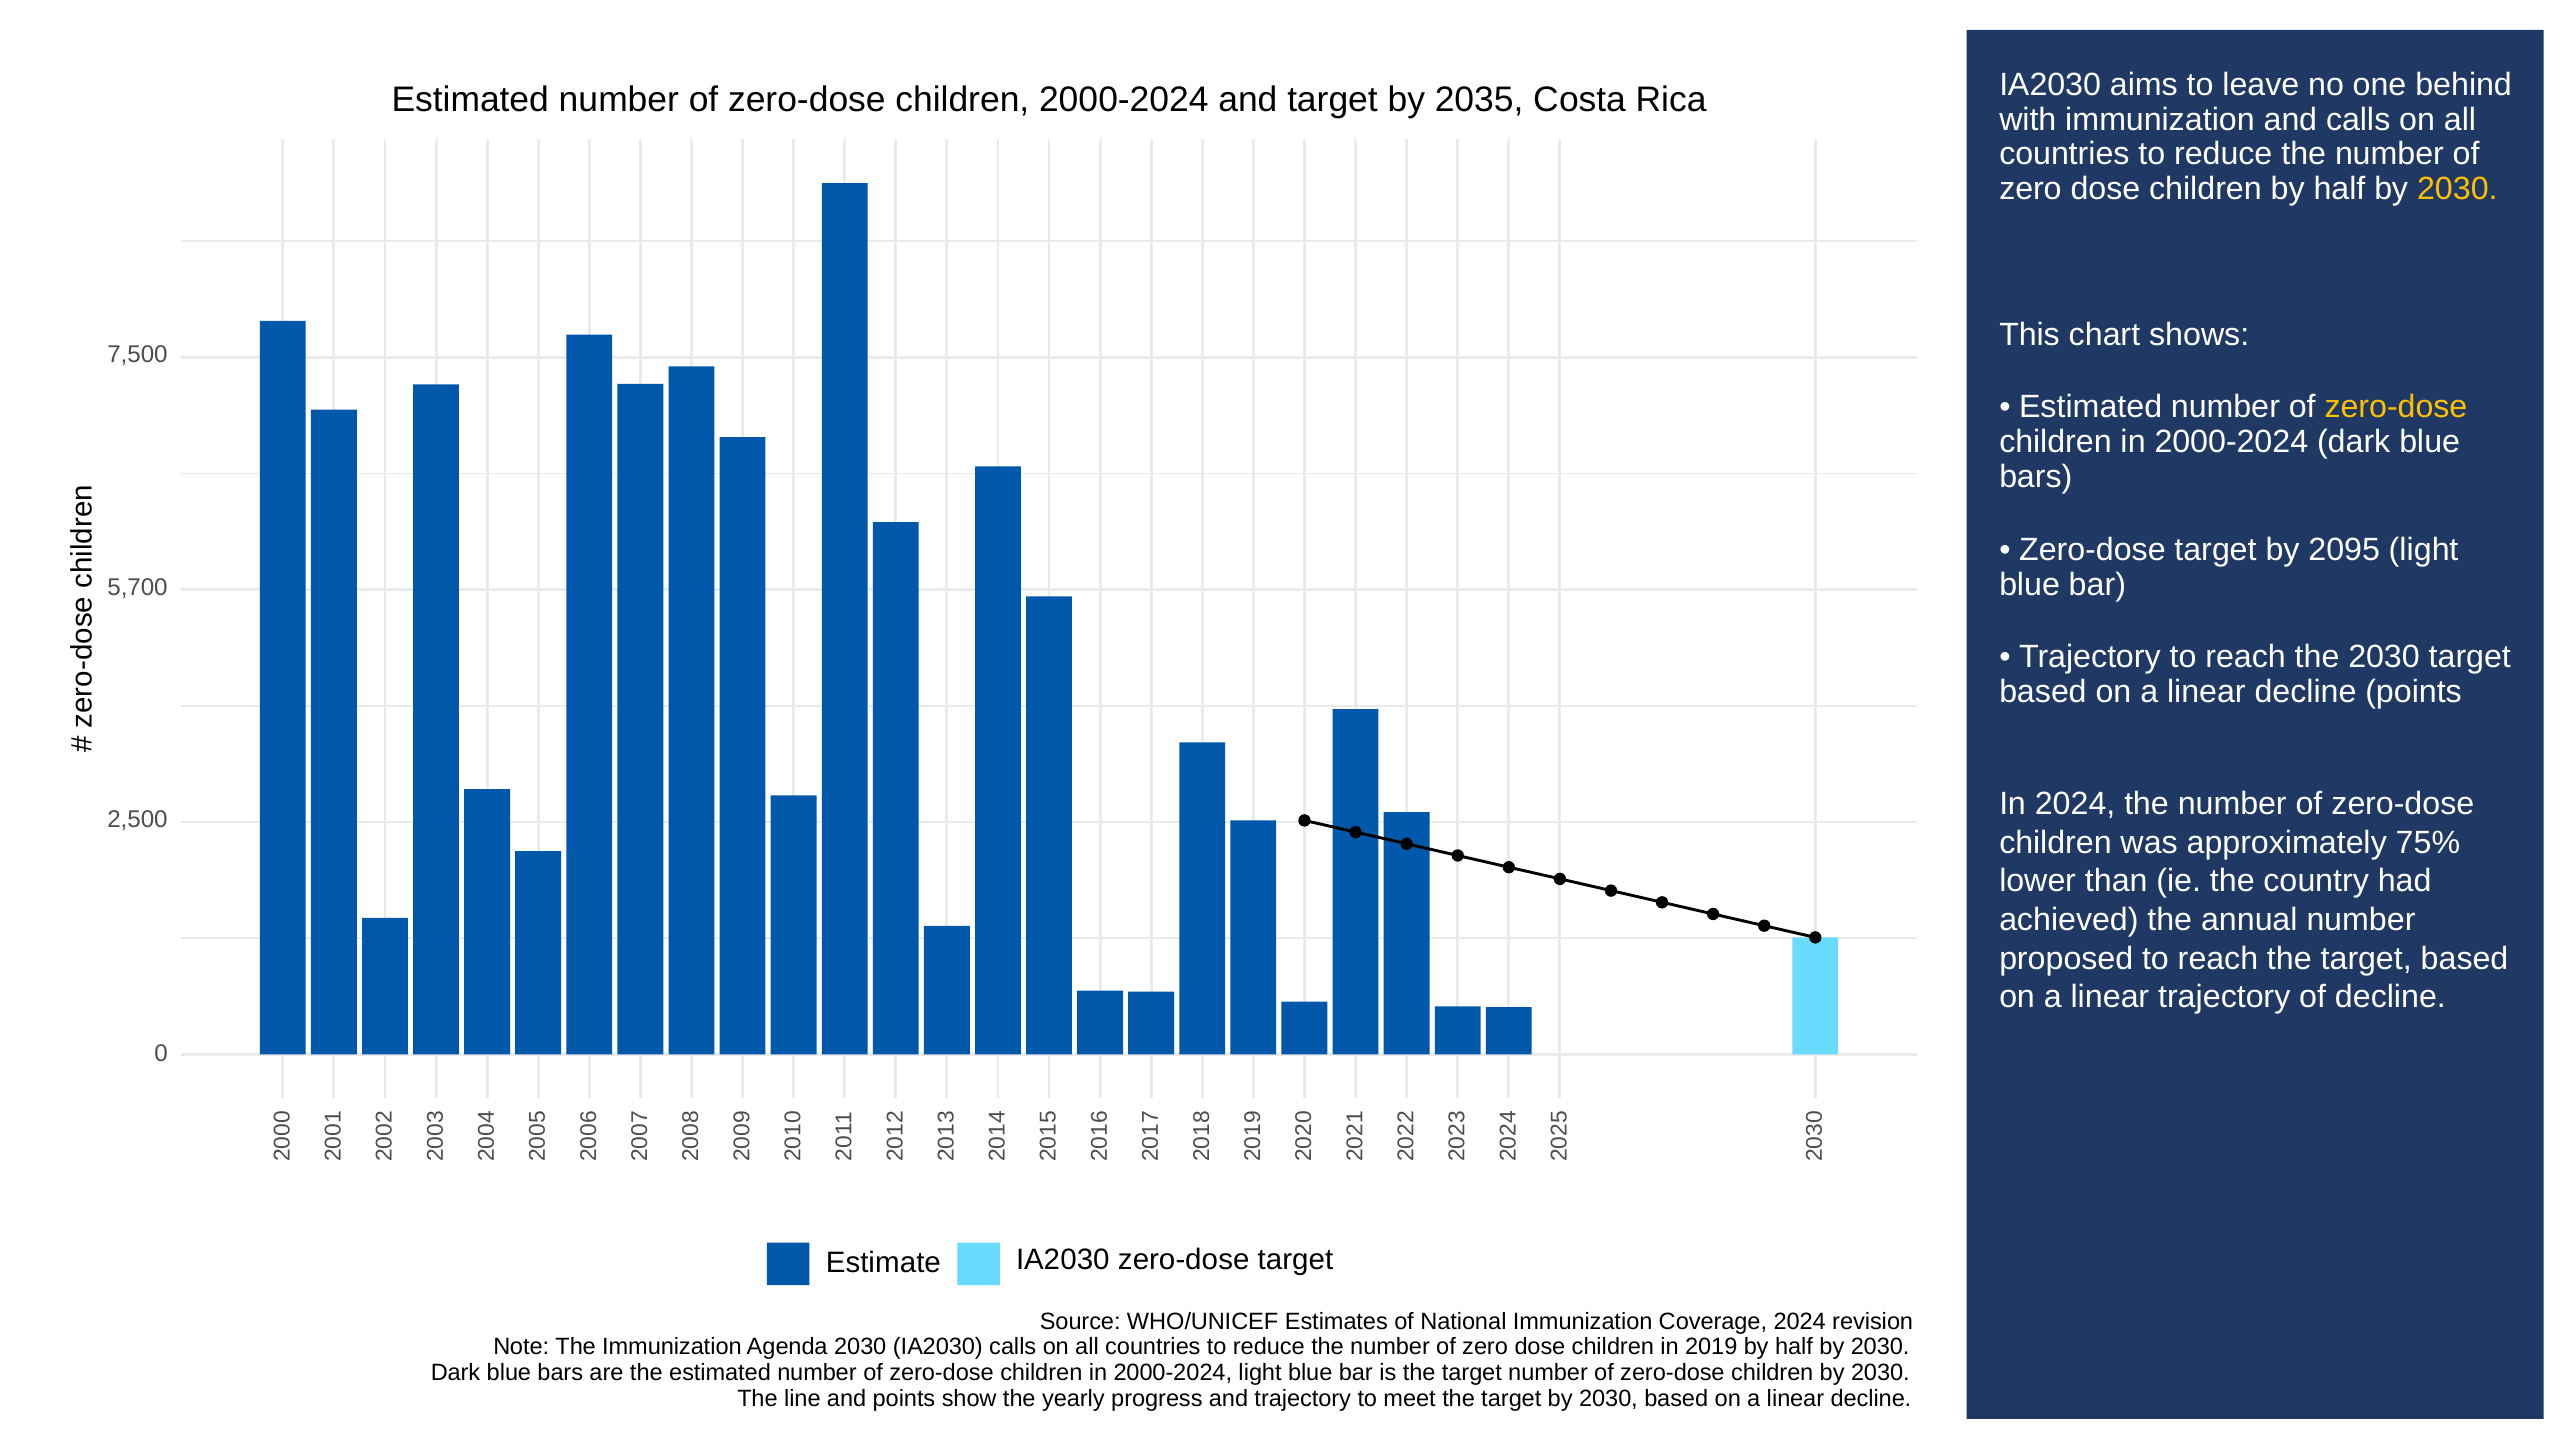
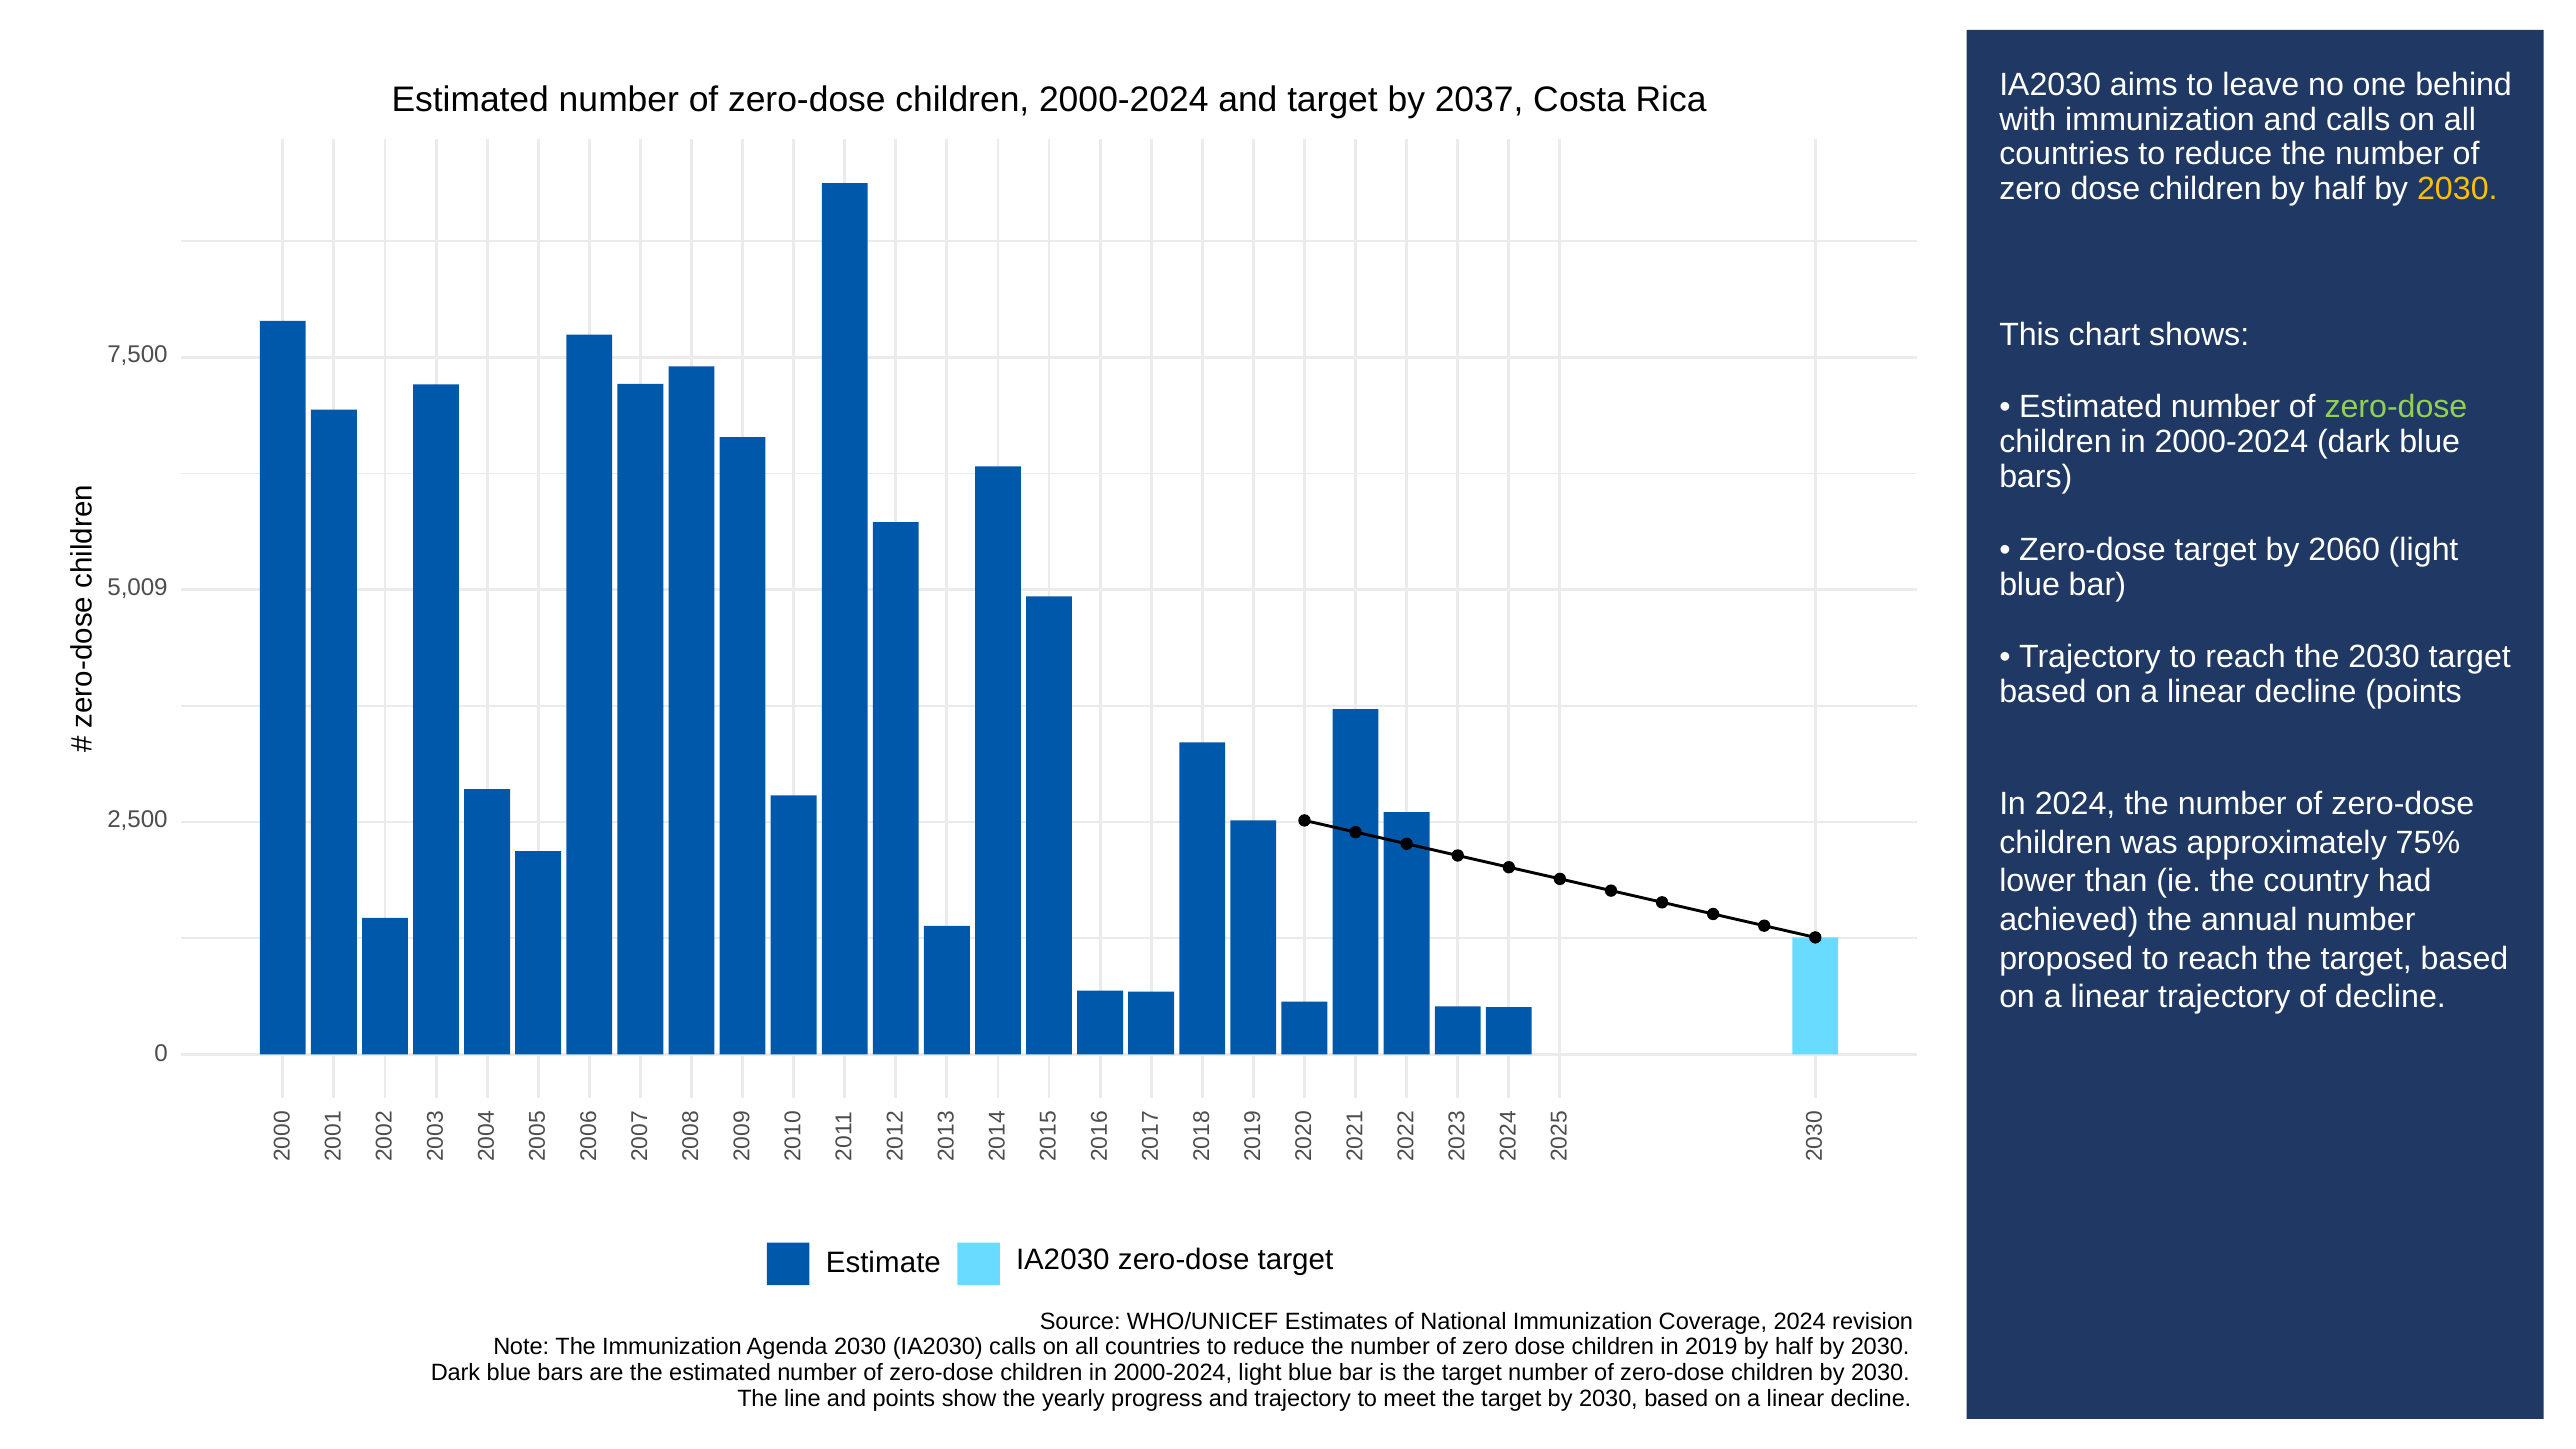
2035: 2035 -> 2037
zero-dose at (2396, 407) colour: yellow -> light green
2095: 2095 -> 2060
5,700: 5,700 -> 5,009
